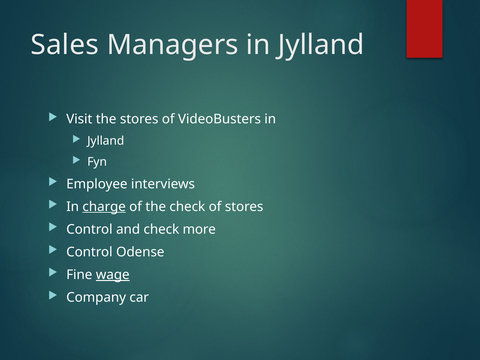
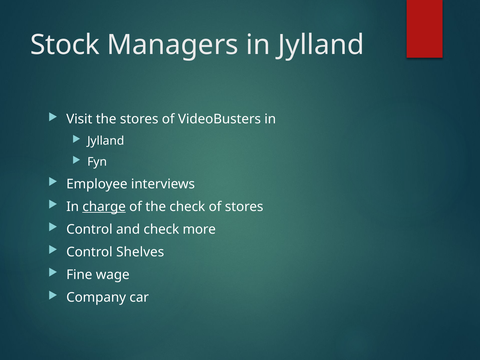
Sales: Sales -> Stock
Odense: Odense -> Shelves
wage underline: present -> none
